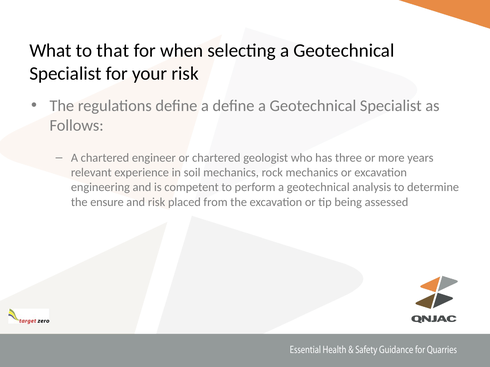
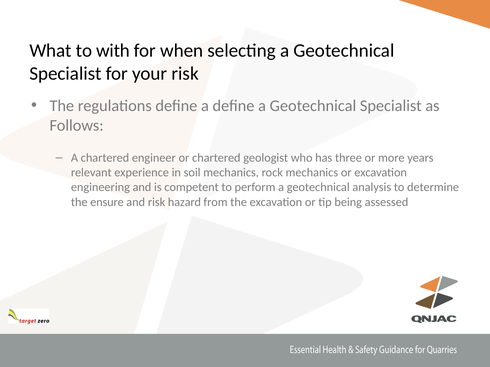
that: that -> with
placed: placed -> hazard
